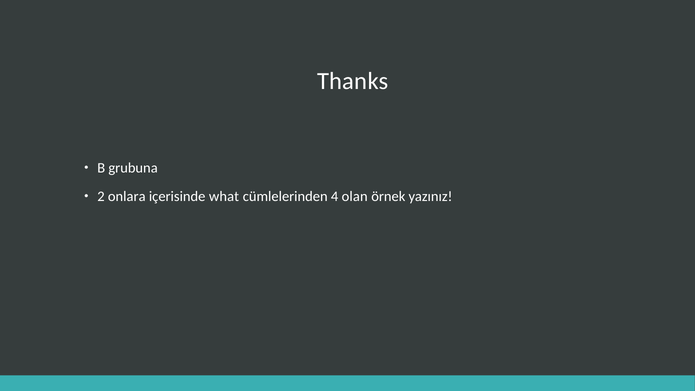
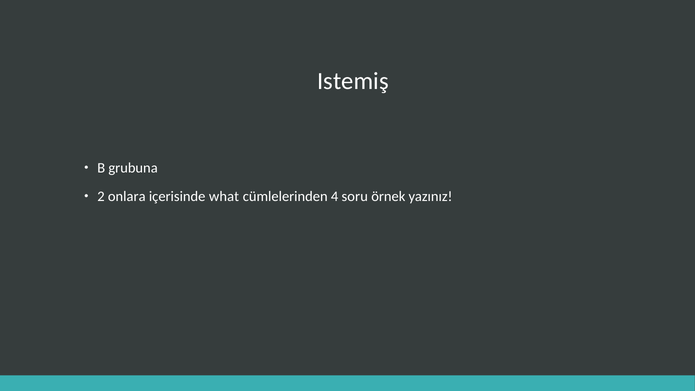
Thanks: Thanks -> Istemiş
olan: olan -> soru
